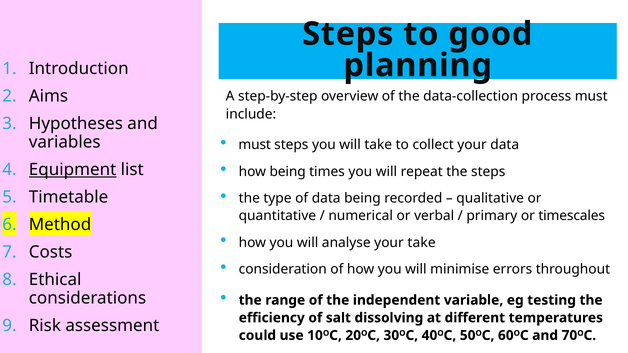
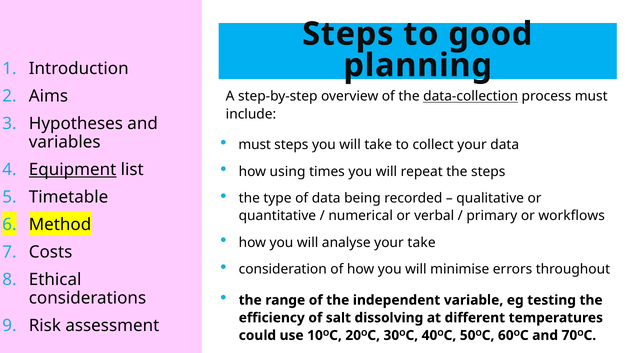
data-collection underline: none -> present
how being: being -> using
timescales: timescales -> workflows
